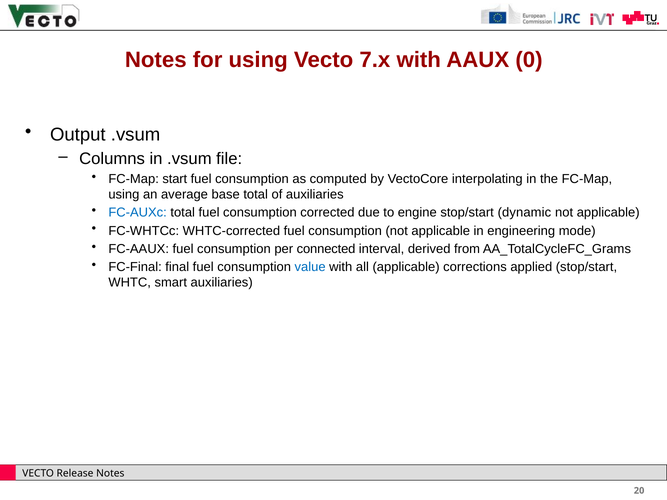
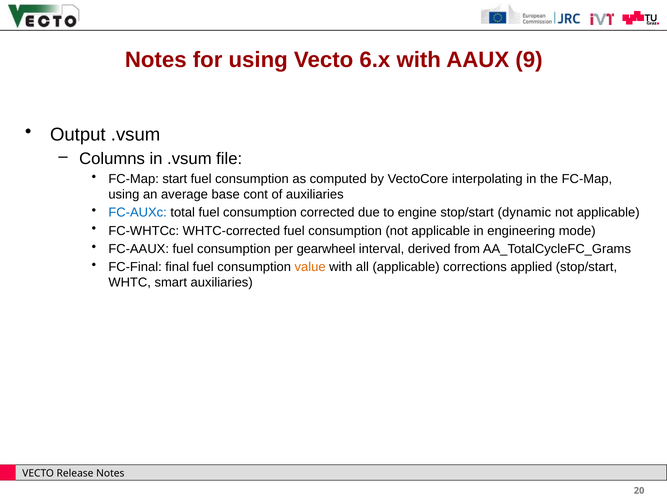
7.x: 7.x -> 6.x
0: 0 -> 9
base total: total -> cont
connected: connected -> gearwheel
value colour: blue -> orange
